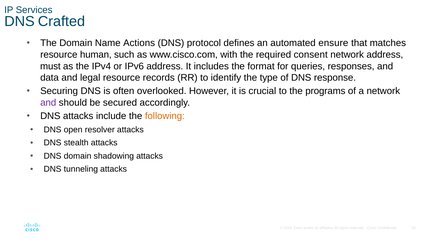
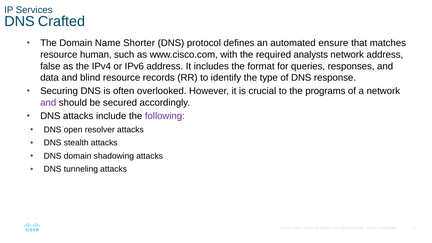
Actions: Actions -> Shorter
consent: consent -> analysts
must: must -> false
legal: legal -> blind
following colour: orange -> purple
